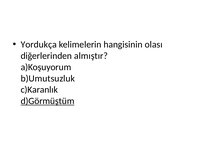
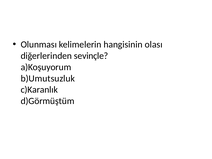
Yordukça: Yordukça -> Olunması
almıştır: almıştır -> sevinçle
d)Görmüştüm underline: present -> none
